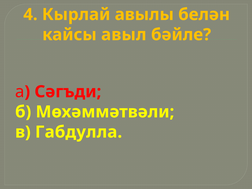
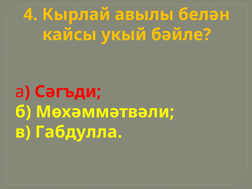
авыл: авыл -> укый
